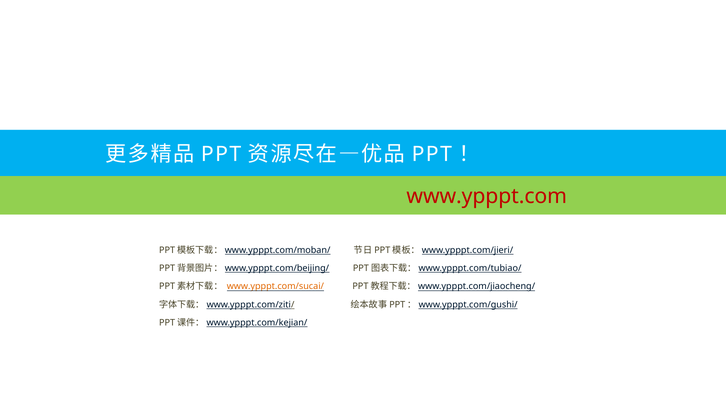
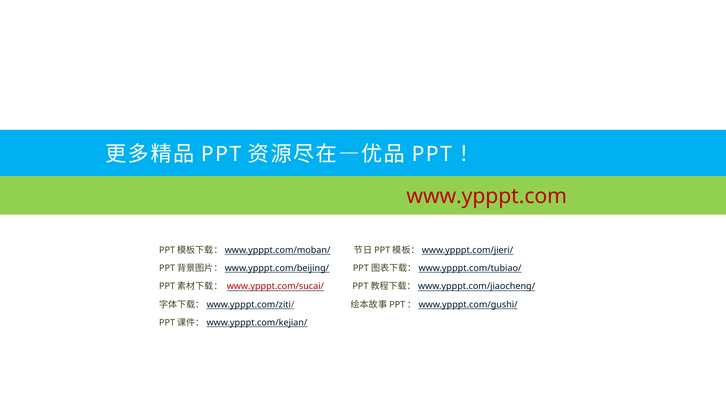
www.ypppt.com/sucai/ colour: orange -> red
